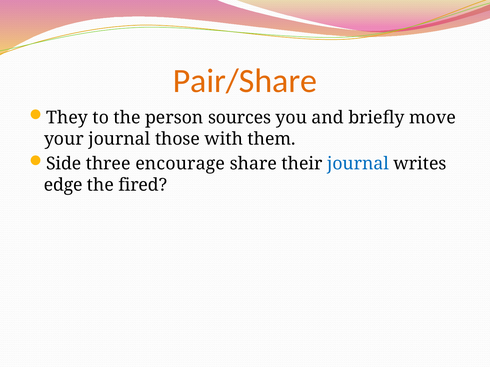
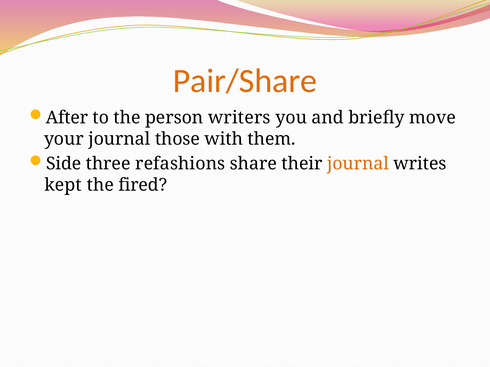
They: They -> After
sources: sources -> writers
encourage: encourage -> refashions
journal at (358, 164) colour: blue -> orange
edge: edge -> kept
